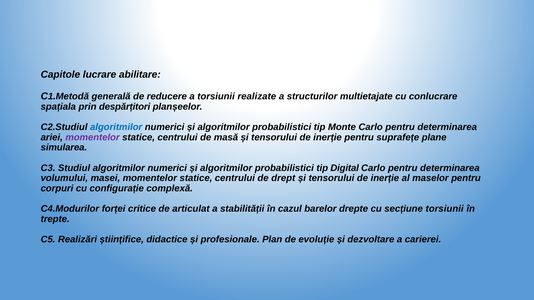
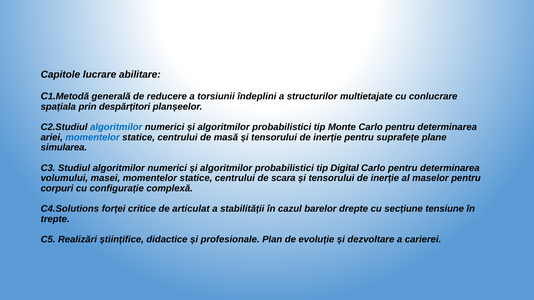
realizate: realizate -> îndeplini
momentelor at (93, 138) colour: purple -> blue
drept: drept -> scara
C4.Modurilor: C4.Modurilor -> C4.Solutions
secțiune torsiunii: torsiunii -> tensiune
